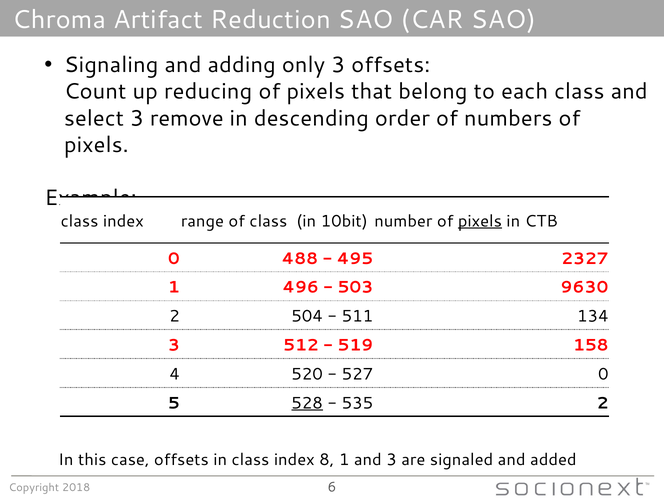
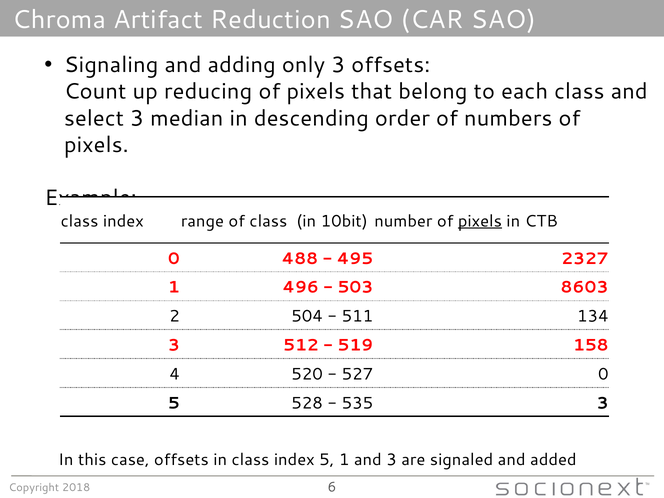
remove: remove -> median
9630: 9630 -> 8603
528 underline: present -> none
535 2: 2 -> 3
index 8: 8 -> 5
